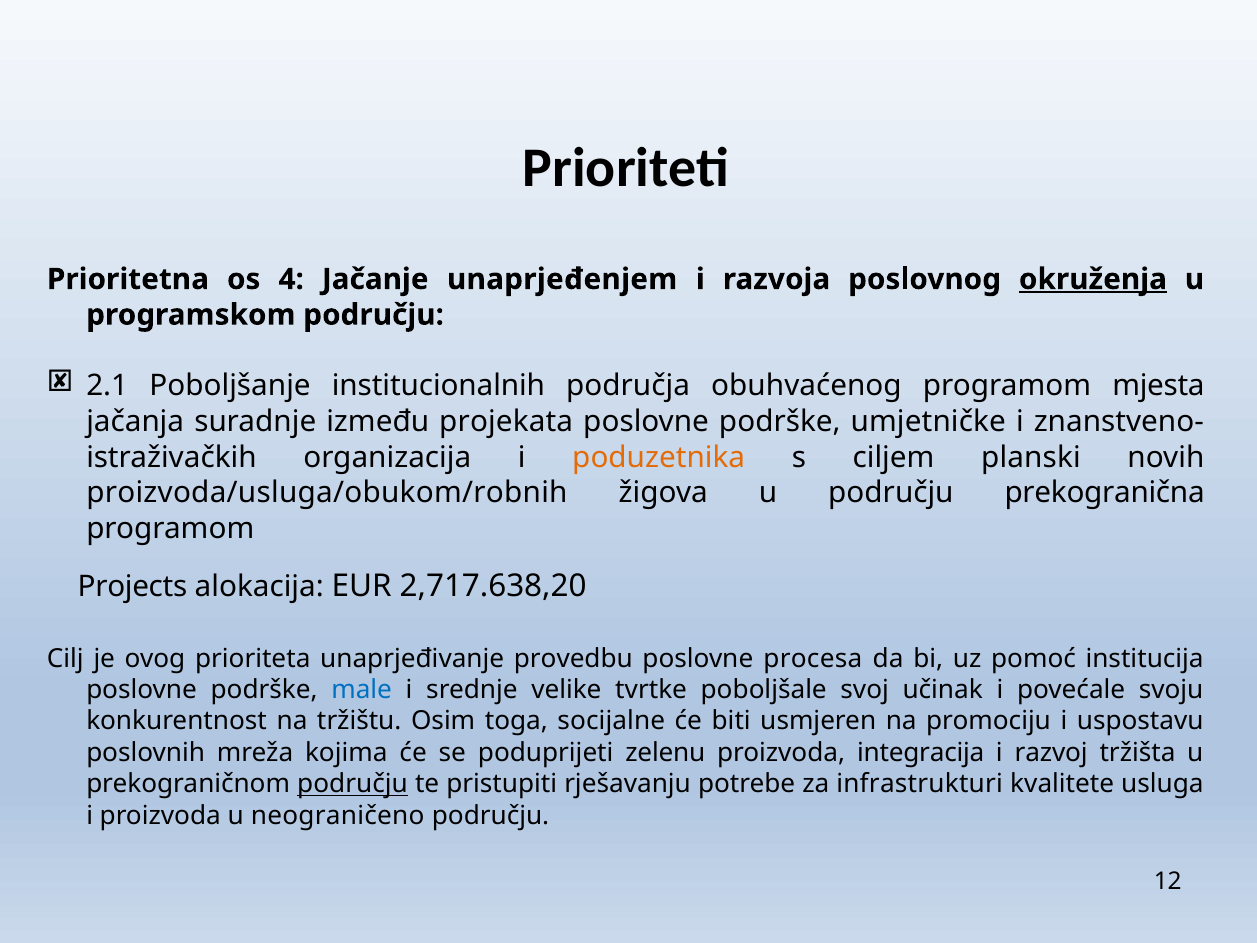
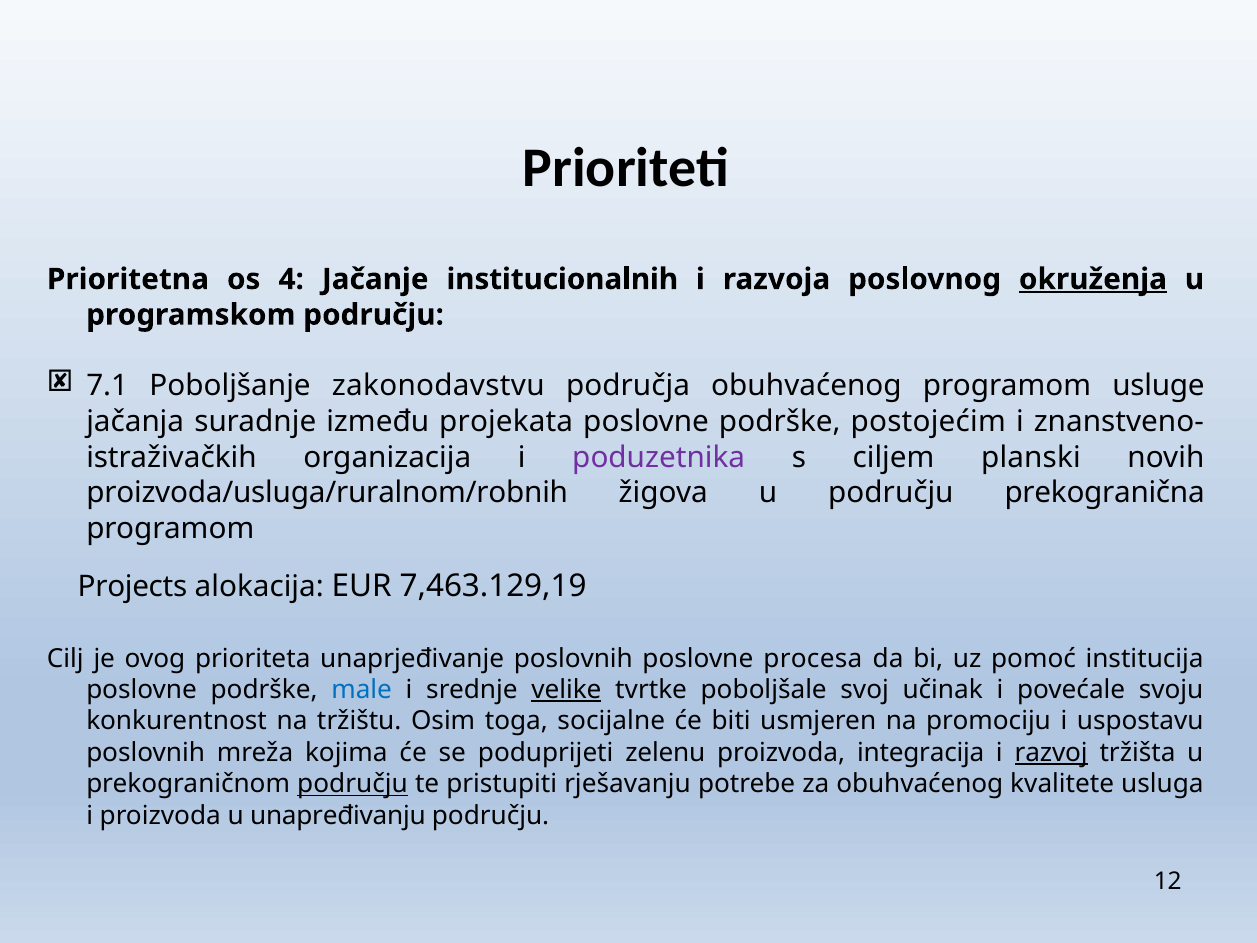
unaprjeđenjem: unaprjeđenjem -> institucionalnih
2.1: 2.1 -> 7.1
institucionalnih: institucionalnih -> zakonodavstvu
mjesta: mjesta -> usluge
umjetničke: umjetničke -> postojećim
poduzetnika colour: orange -> purple
proizvoda/usluga/obukom/robnih: proizvoda/usluga/obukom/robnih -> proizvoda/usluga/ruralnom/robnih
2,717.638,20: 2,717.638,20 -> 7,463.129,19
unaprjeđivanje provedbu: provedbu -> poslovnih
velike underline: none -> present
razvoj underline: none -> present
za infrastrukturi: infrastrukturi -> obuhvaćenog
neograničeno: neograničeno -> unapređivanju
